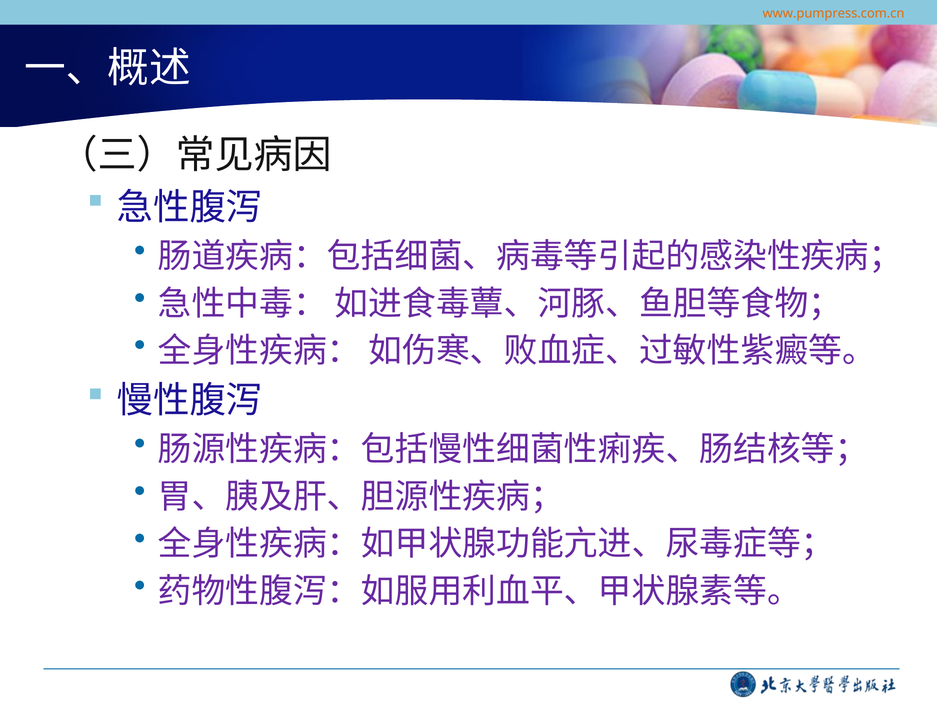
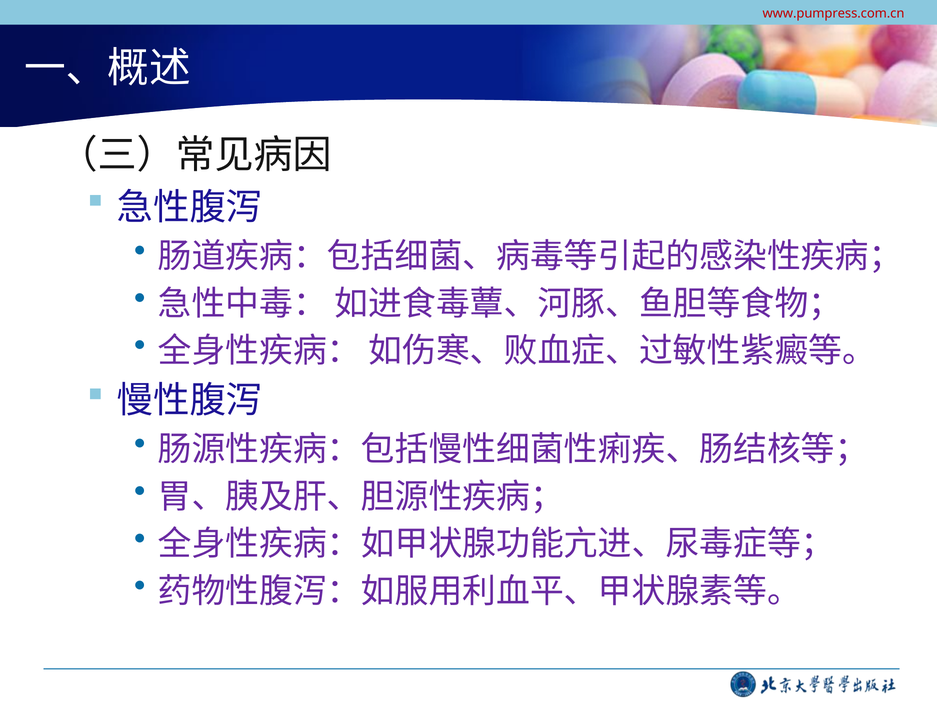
www.pumpress.com.cn colour: orange -> red
